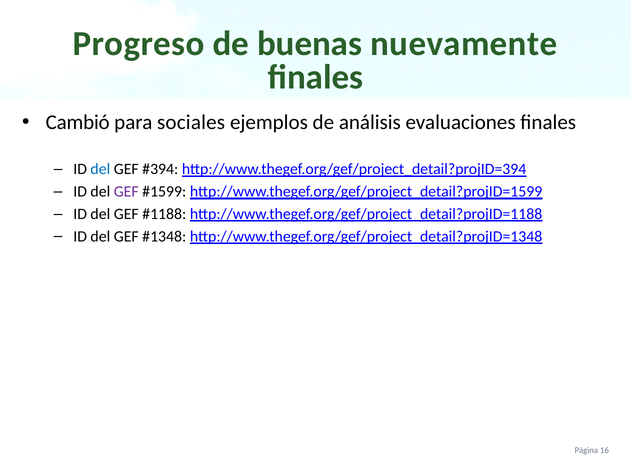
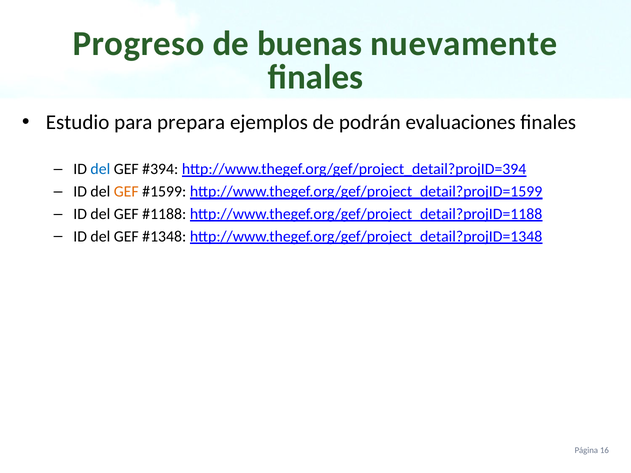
Cambió: Cambió -> Estudio
sociales: sociales -> prepara
análisis: análisis -> podrán
GEF at (126, 192) colour: purple -> orange
